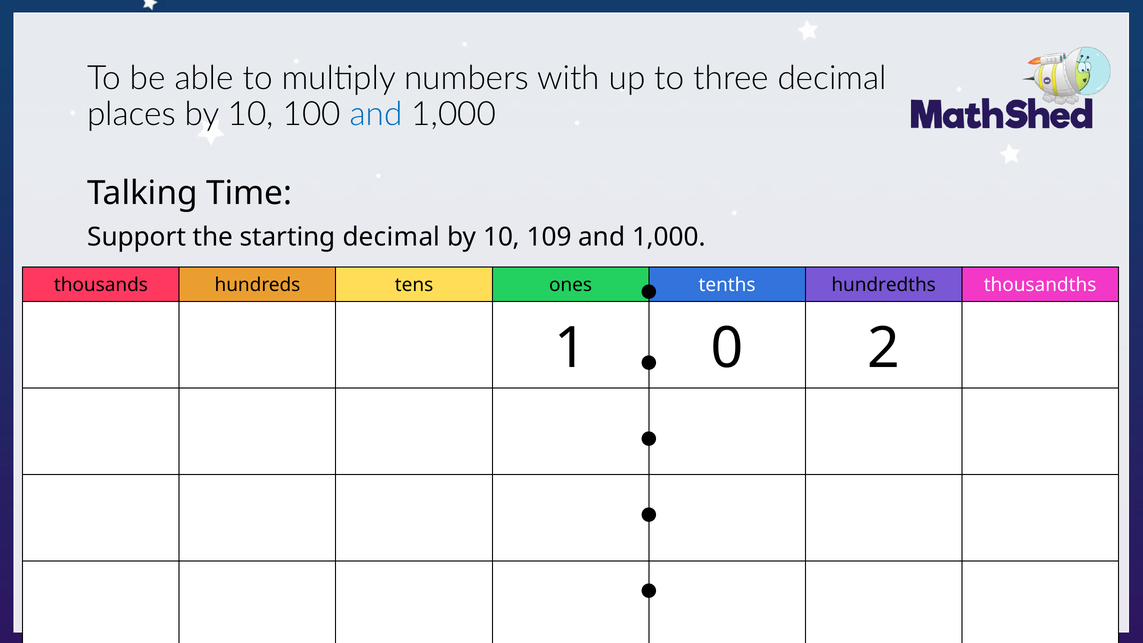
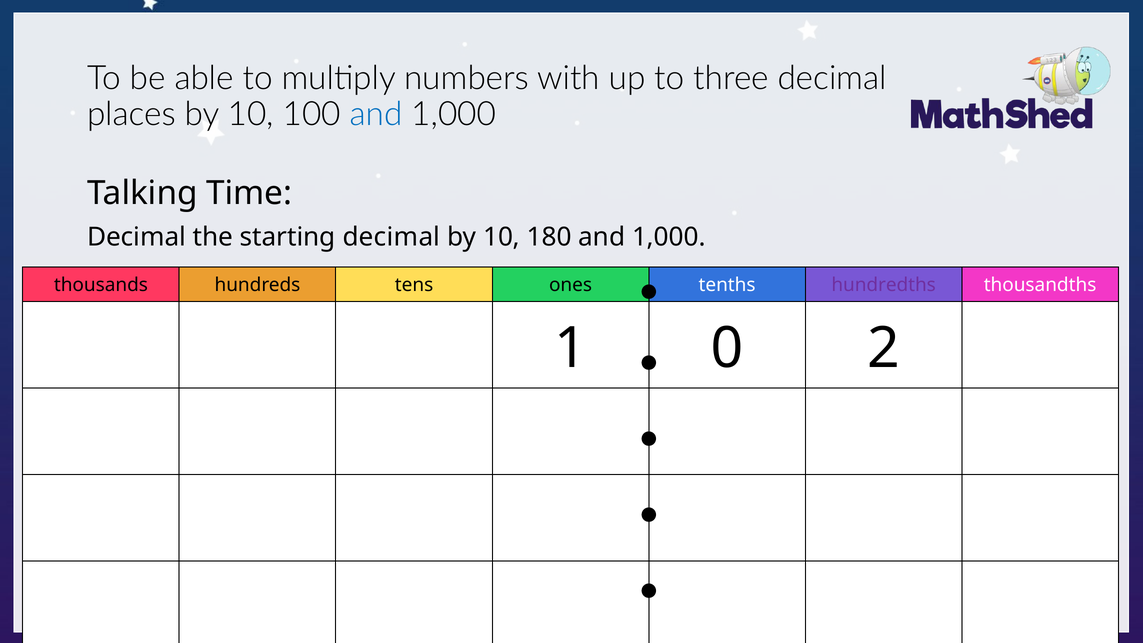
Support at (137, 237): Support -> Decimal
109: 109 -> 180
hundredths colour: black -> purple
